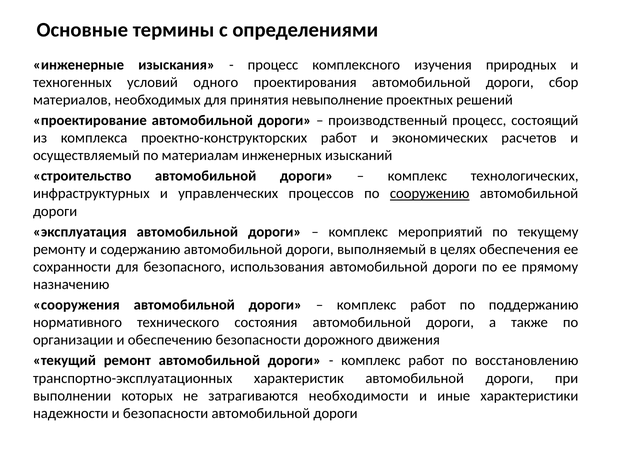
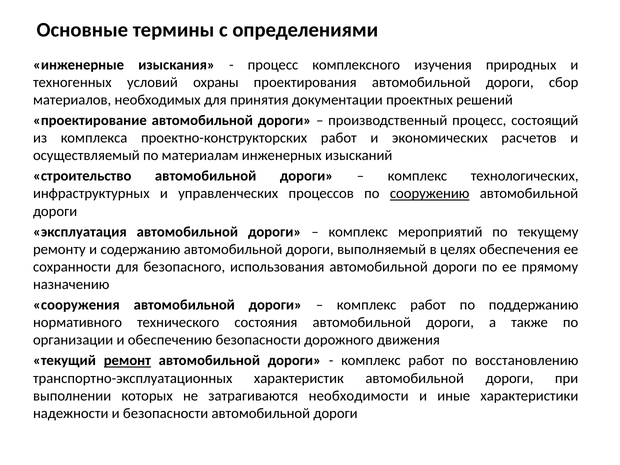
одного: одного -> охраны
невыполнение: невыполнение -> документации
ремонт underline: none -> present
